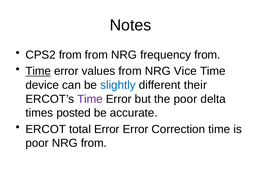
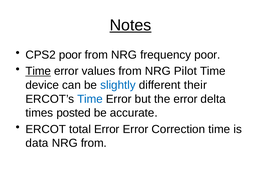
Notes underline: none -> present
CPS2 from: from -> poor
frequency from: from -> poor
Vice: Vice -> Pilot
Time at (90, 99) colour: purple -> blue
the poor: poor -> error
poor at (37, 143): poor -> data
